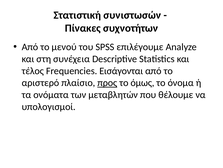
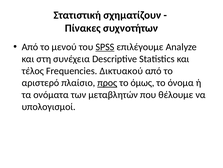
συνιστωσών: συνιστωσών -> σχηματίζουν
SPSS underline: none -> present
Εισάγονται: Εισάγονται -> Δικτυακού
